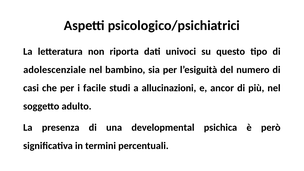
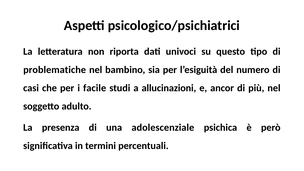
adolescenziale: adolescenziale -> problematiche
developmental: developmental -> adolescenziale
